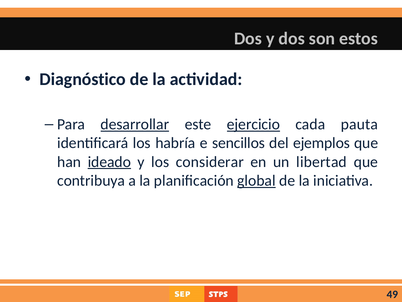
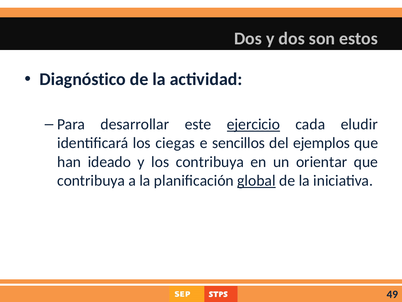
desarrollar underline: present -> none
pauta: pauta -> eludir
habría: habría -> ciegas
ideado underline: present -> none
los considerar: considerar -> contribuya
libertad: libertad -> orientar
